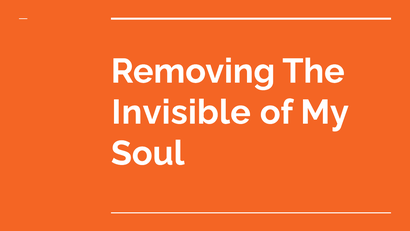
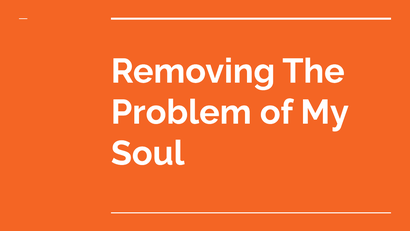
Invisible: Invisible -> Problem
